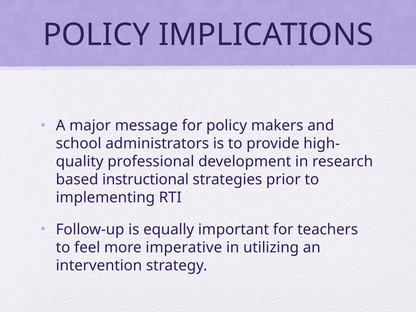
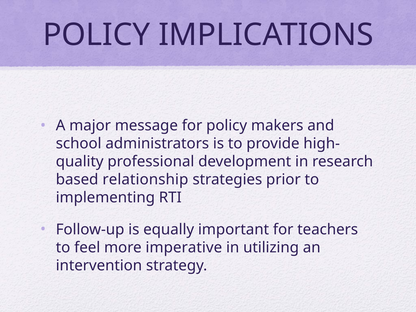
instructional: instructional -> relationship
